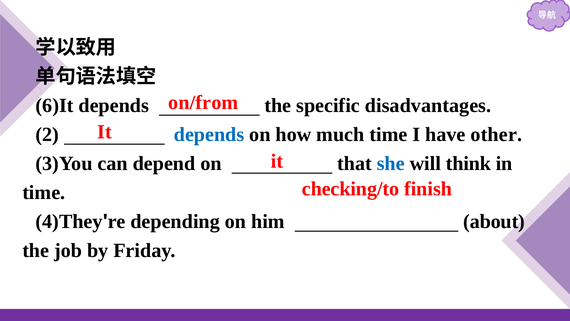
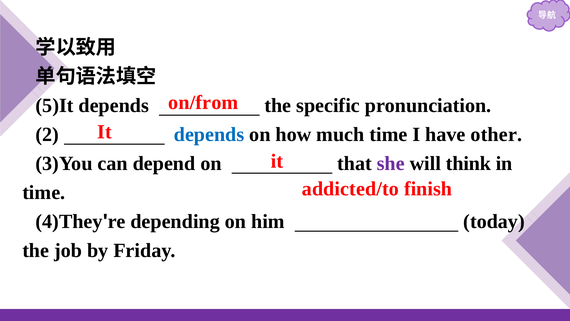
6)It: 6)It -> 5)It
disadvantages: disadvantages -> pronunciation
she colour: blue -> purple
checking/to: checking/to -> addicted/to
about: about -> today
